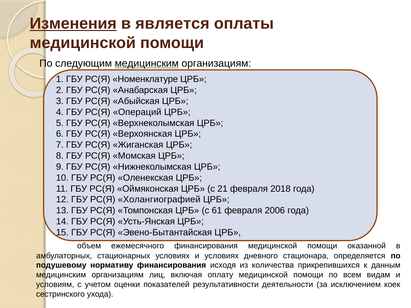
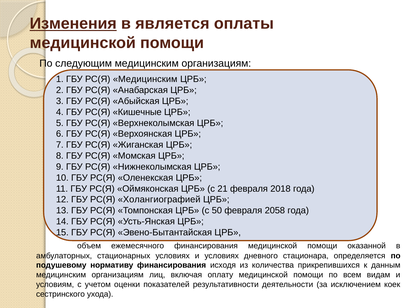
медицинским at (147, 63) underline: present -> none
РС(Я Номенклатуре: Номенклатуре -> Медицинским
Операций: Операций -> Кишечные
61: 61 -> 50
2006: 2006 -> 2058
